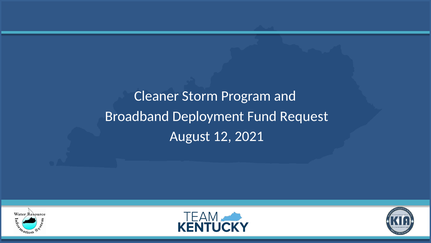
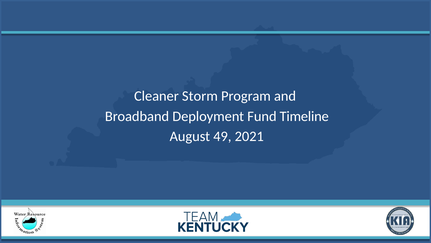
Request: Request -> Timeline
12: 12 -> 49
